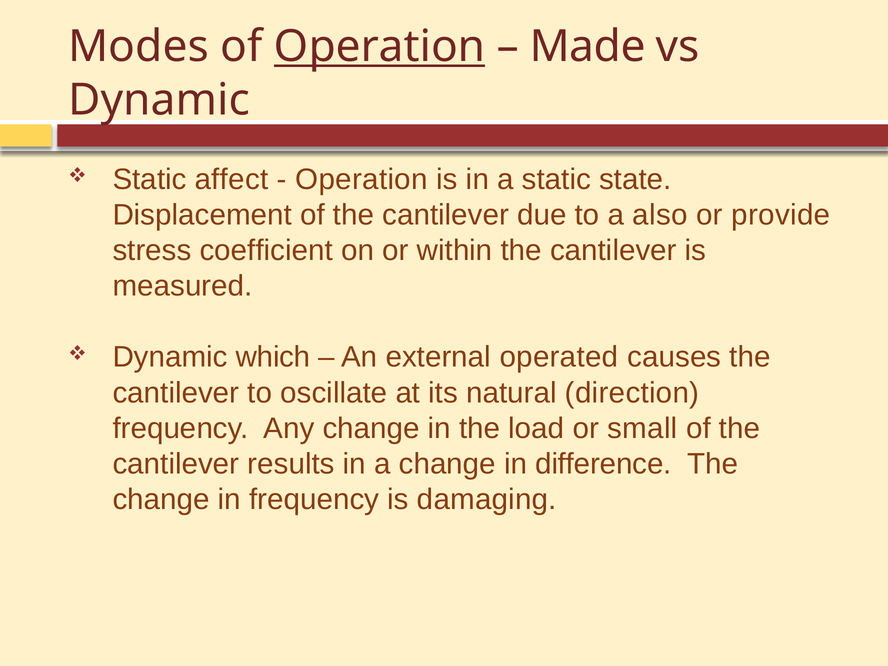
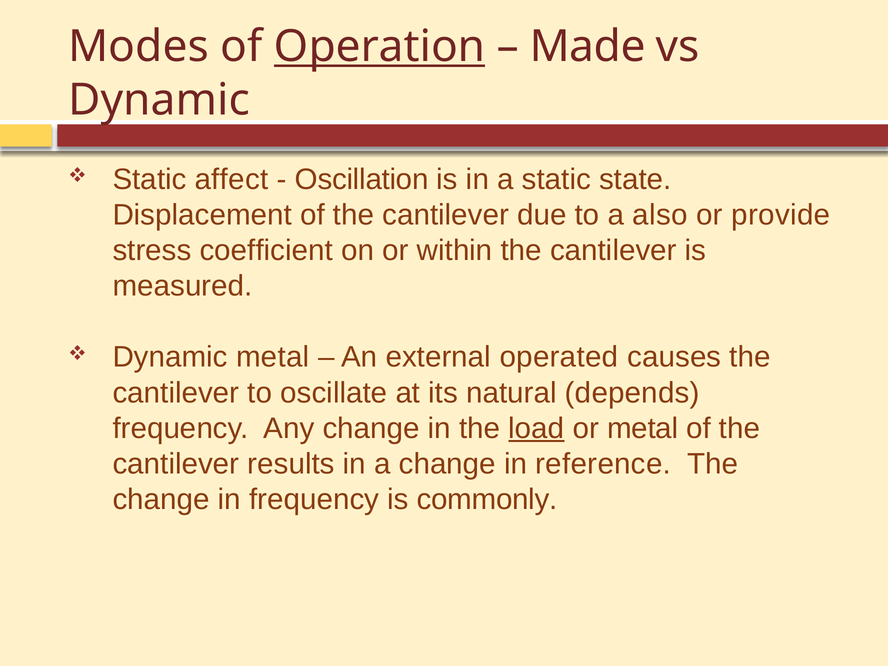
Operation at (361, 180): Operation -> Oscillation
Dynamic which: which -> metal
direction: direction -> depends
load underline: none -> present
or small: small -> metal
difference: difference -> reference
damaging: damaging -> commonly
